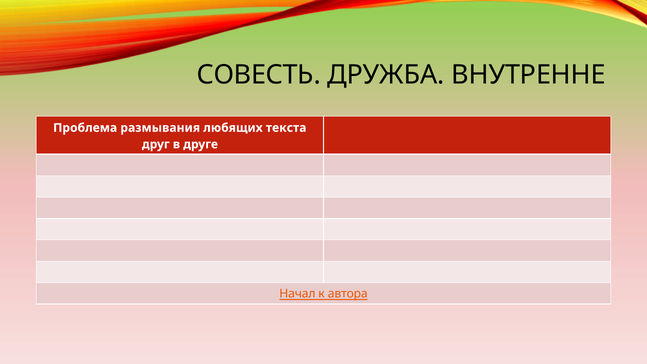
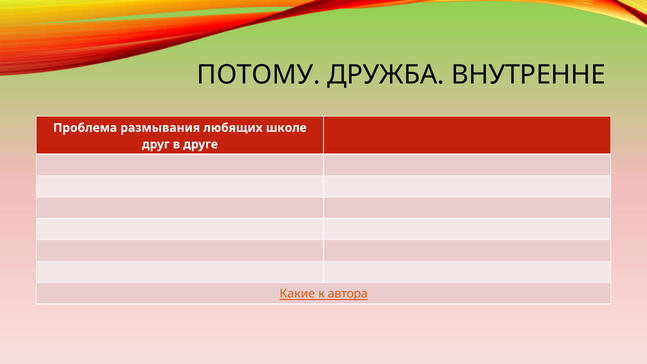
СОВЕСТЬ: СОВЕСТЬ -> ПОТОМУ
текста: текста -> школе
Начал: Начал -> Какие
